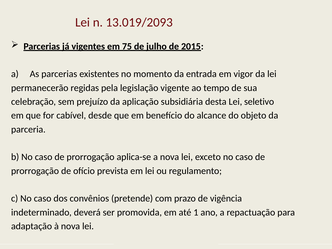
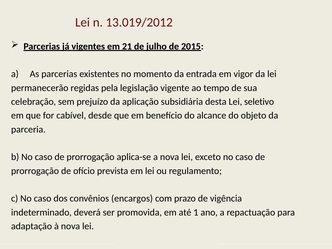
13.019/2093: 13.019/2093 -> 13.019/2012
75: 75 -> 21
pretende: pretende -> encargos
